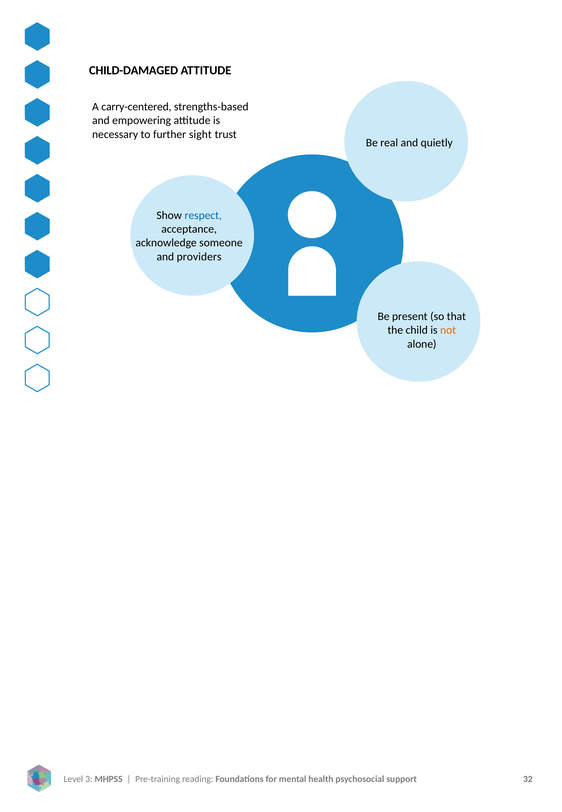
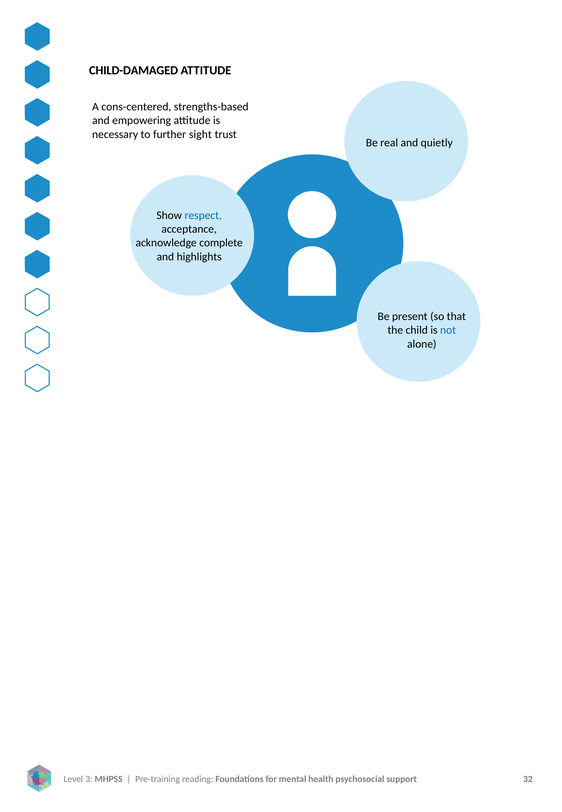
carry-centered: carry-centered -> cons-centered
someone: someone -> complete
providers: providers -> highlights
not colour: orange -> blue
